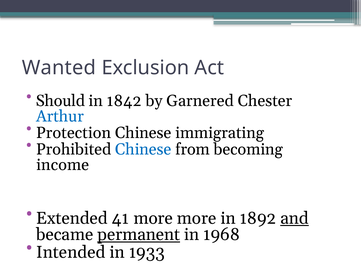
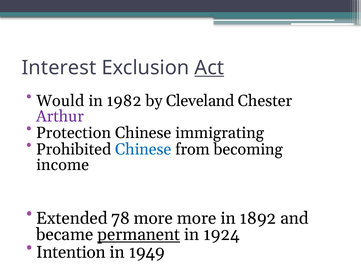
Wanted: Wanted -> Interest
Act underline: none -> present
Should: Should -> Would
1842: 1842 -> 1982
Garnered: Garnered -> Cleveland
Arthur colour: blue -> purple
41: 41 -> 78
and underline: present -> none
1968: 1968 -> 1924
Intended: Intended -> Intention
1933: 1933 -> 1949
